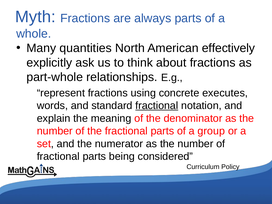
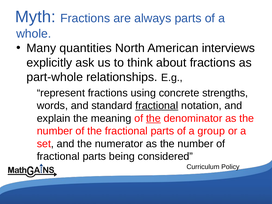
effectively: effectively -> interviews
executes: executes -> strengths
the at (153, 118) underline: none -> present
